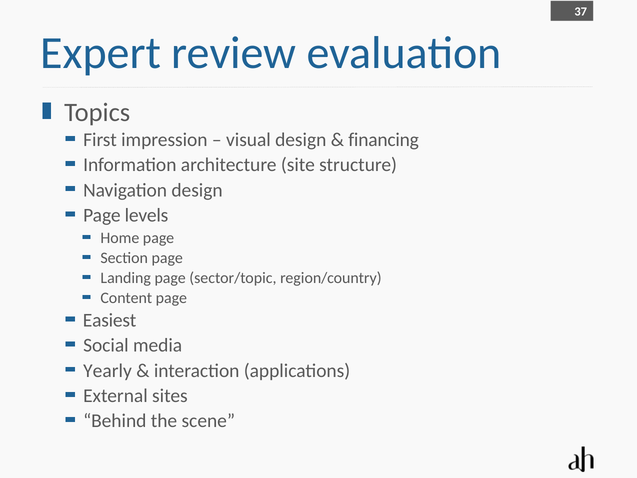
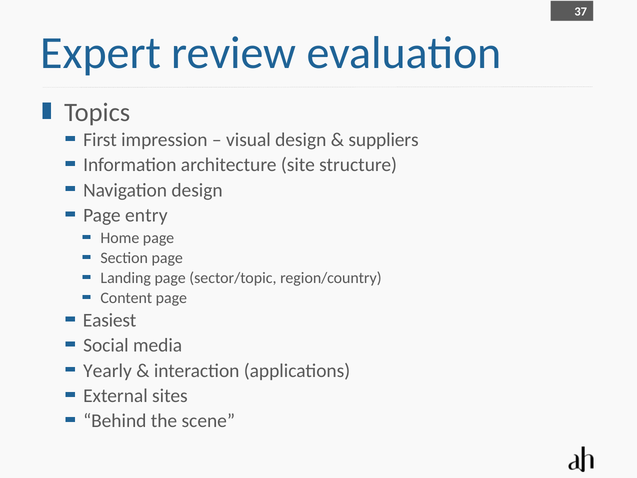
financing: financing -> suppliers
levels: levels -> entry
